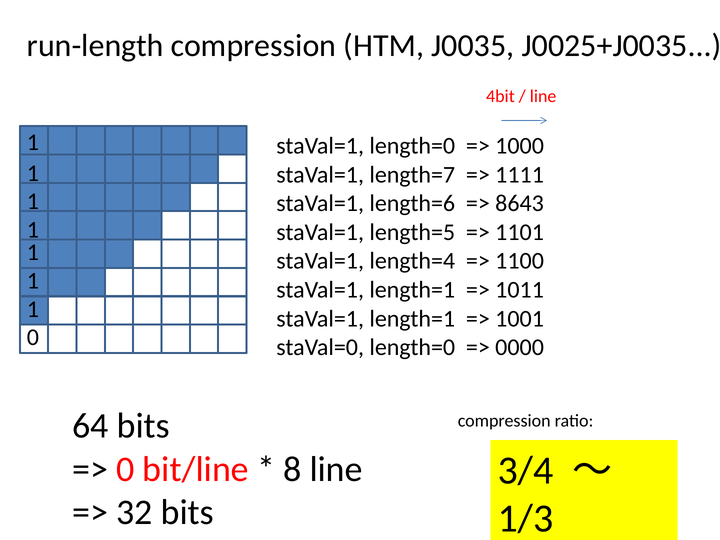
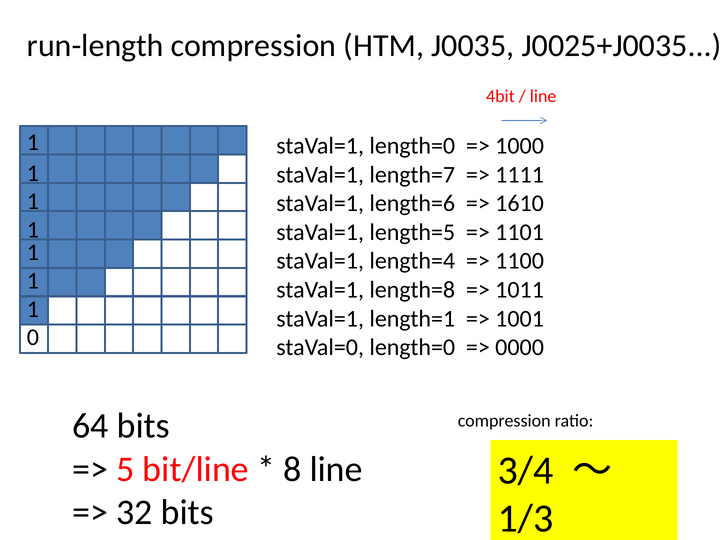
8643: 8643 -> 1610
length=1 at (412, 290): length=1 -> length=8
0 at (125, 469): 0 -> 5
